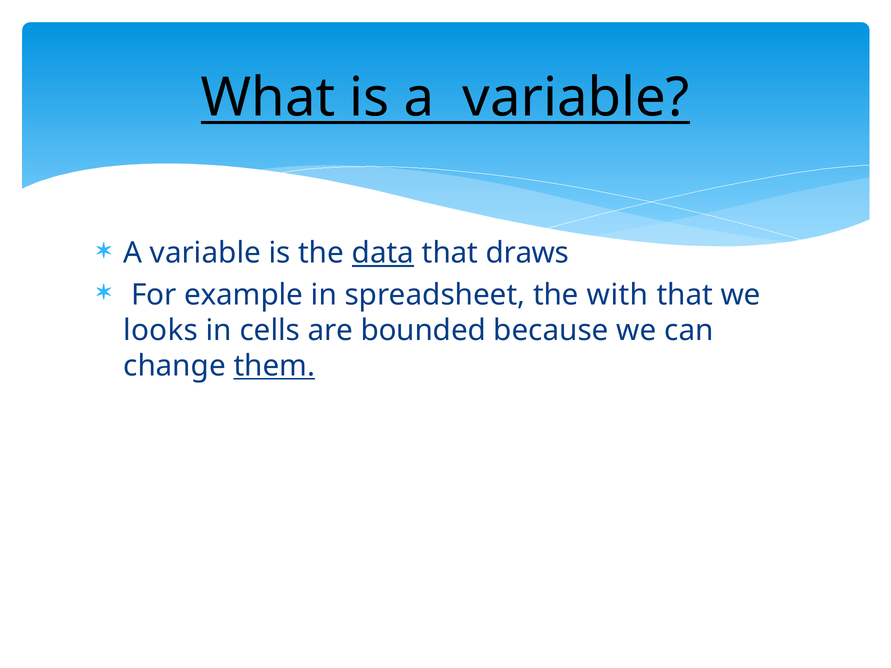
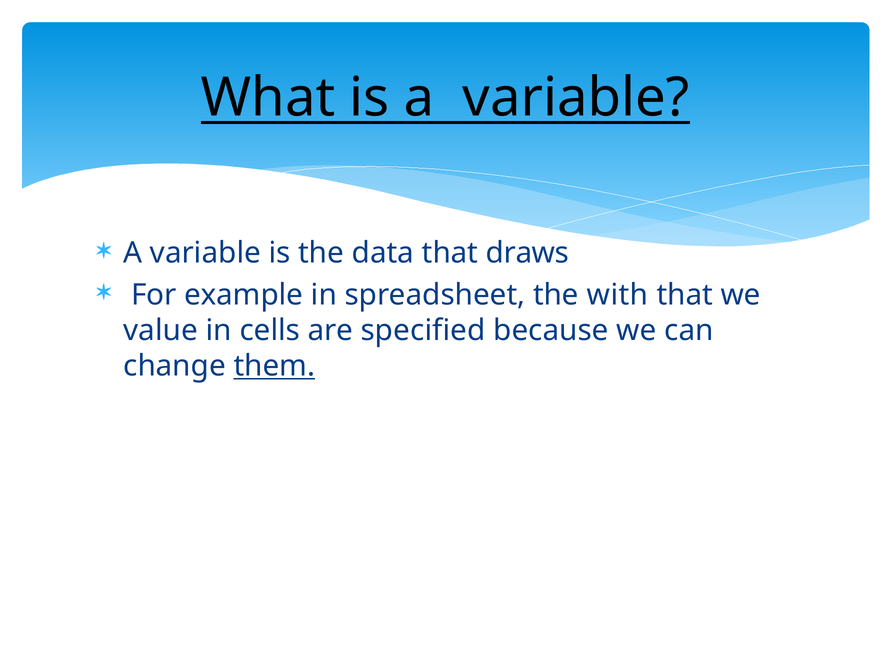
data underline: present -> none
looks: looks -> value
bounded: bounded -> specified
